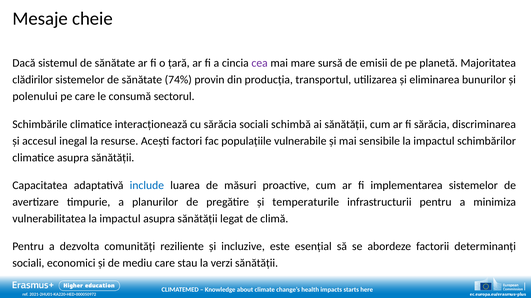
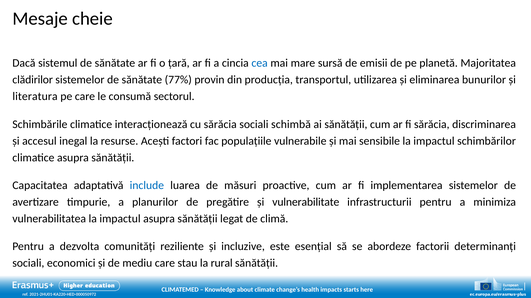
cea colour: purple -> blue
74%: 74% -> 77%
polenului: polenului -> literatura
temperaturile: temperaturile -> vulnerabilitate
verzi: verzi -> rural
